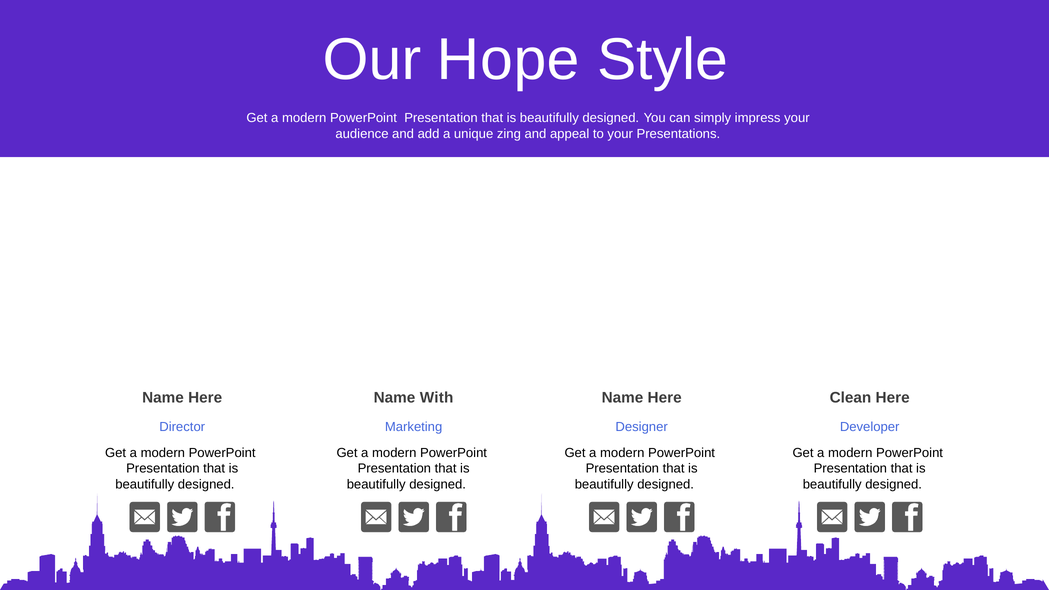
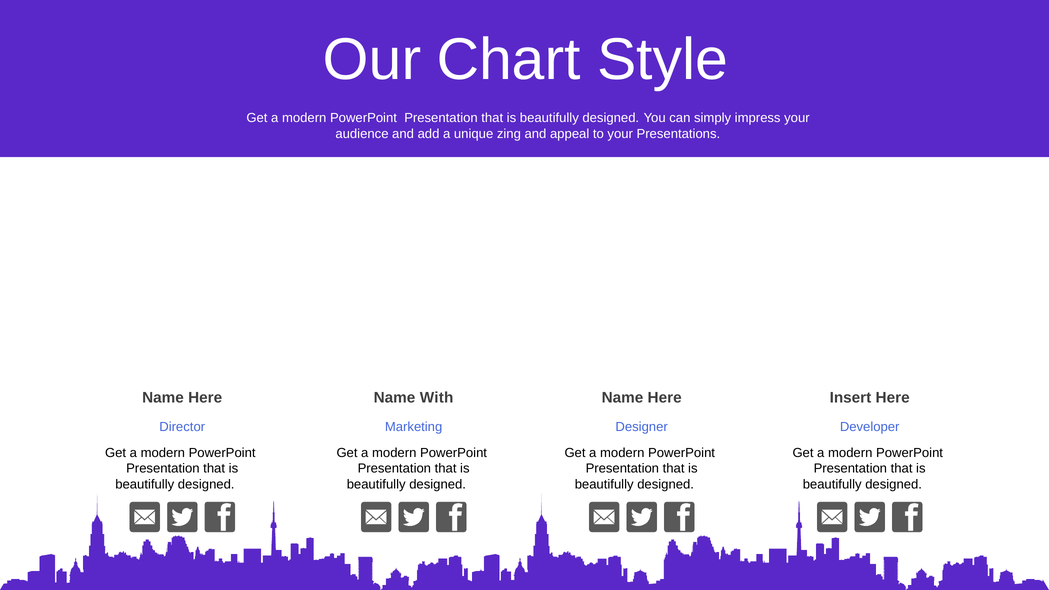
Hope: Hope -> Chart
Clean: Clean -> Insert
